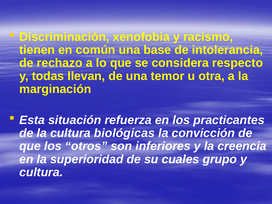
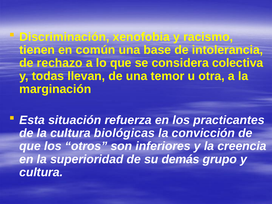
respecto: respecto -> colectiva
cuales: cuales -> demás
